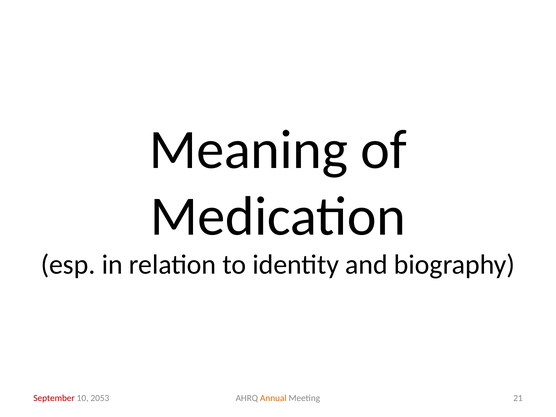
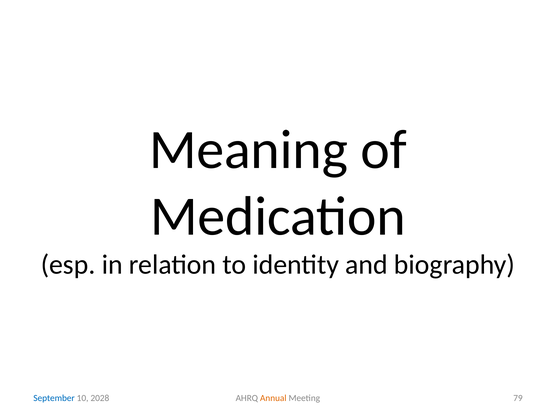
September colour: red -> blue
2053: 2053 -> 2028
21: 21 -> 79
